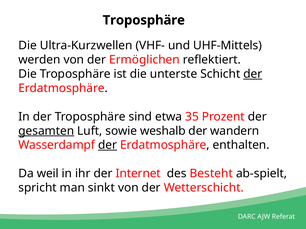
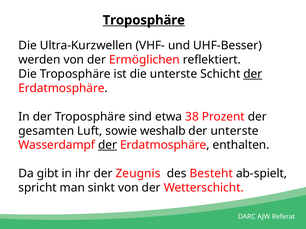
Troposphäre at (144, 20) underline: none -> present
UHF-Mittels: UHF-Mittels -> UHF-Besser
35: 35 -> 38
gesamten underline: present -> none
der wandern: wandern -> unterste
weil: weil -> gibt
Internet: Internet -> Zeugnis
